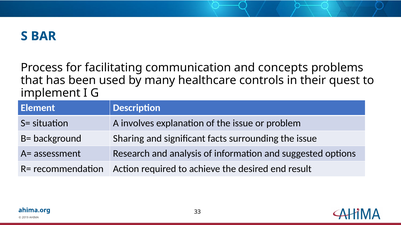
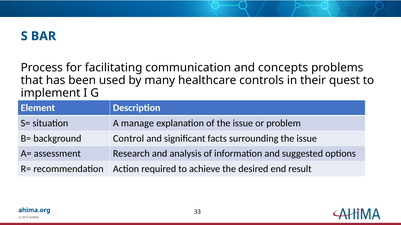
involves: involves -> manage
Sharing: Sharing -> Control
